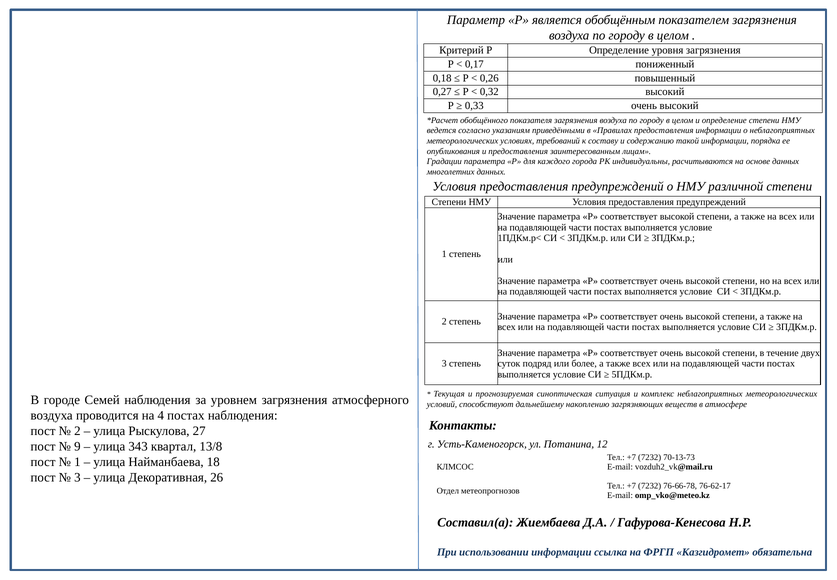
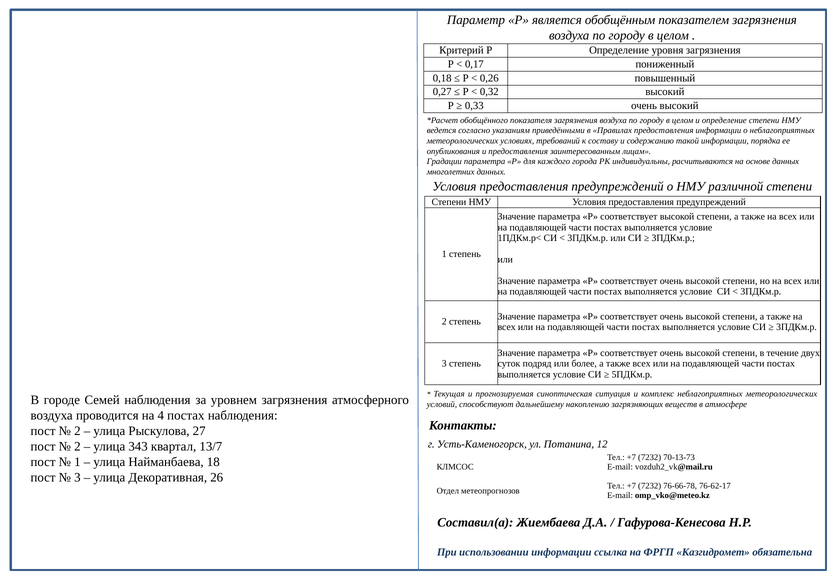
9 at (77, 446): 9 -> 2
13/8: 13/8 -> 13/7
